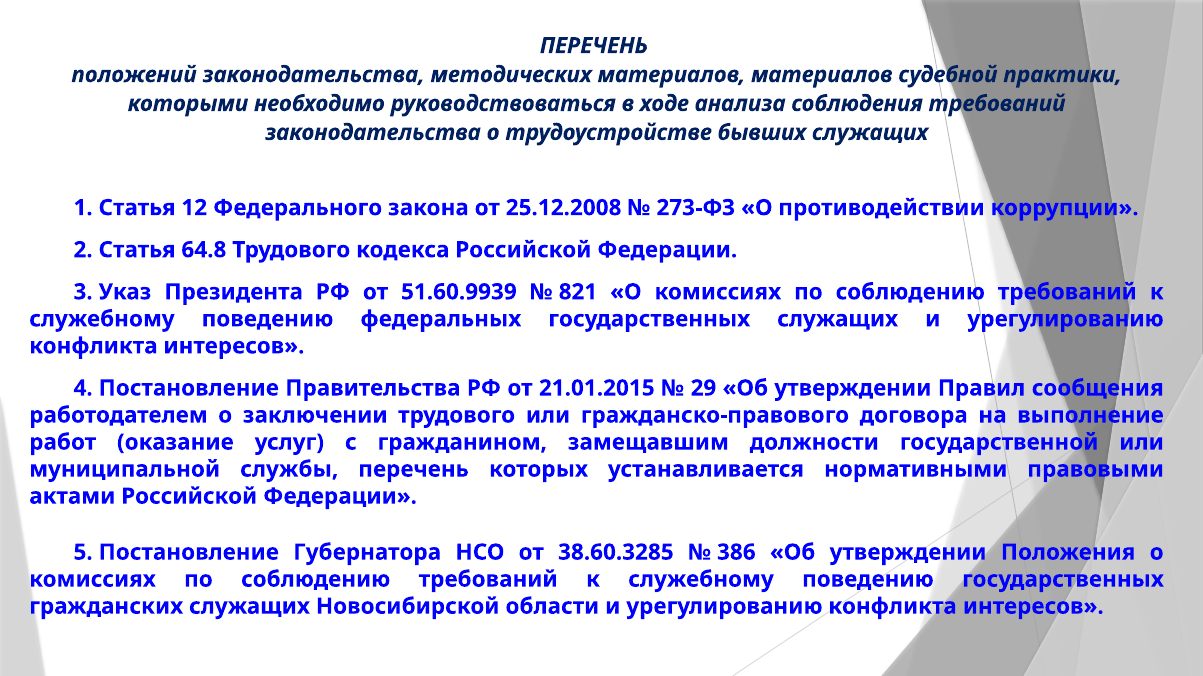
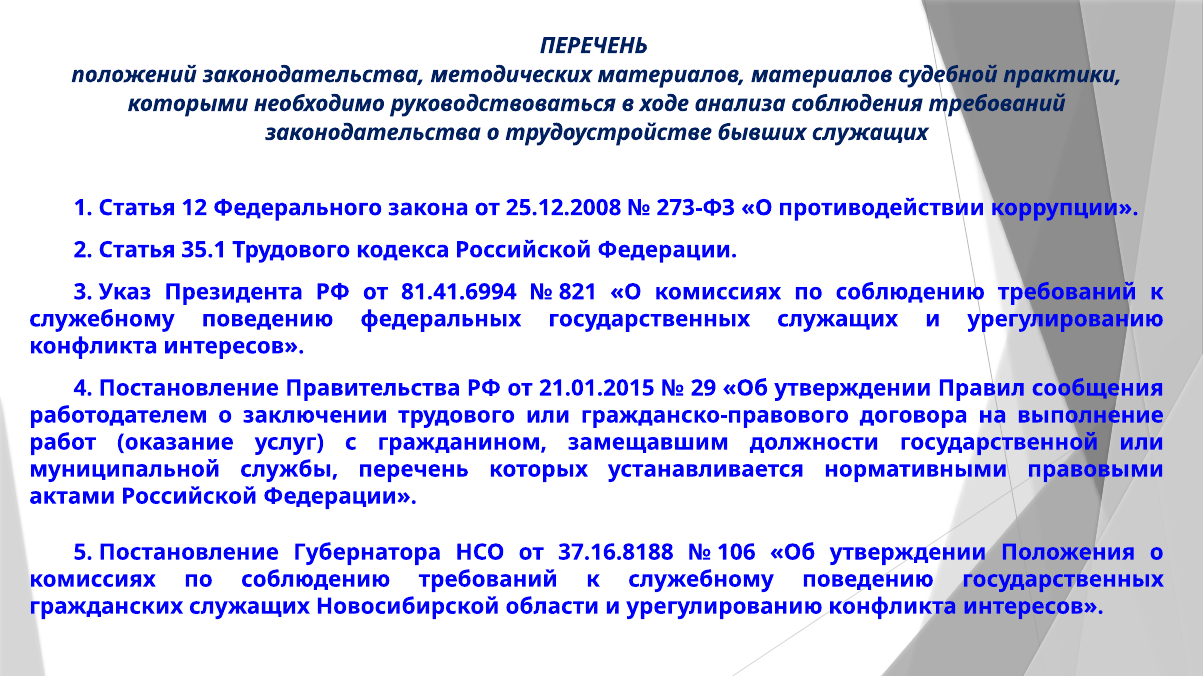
64.8: 64.8 -> 35.1
51.60.9939: 51.60.9939 -> 81.41.6994
38.60.3285: 38.60.3285 -> 37.16.8188
386: 386 -> 106
